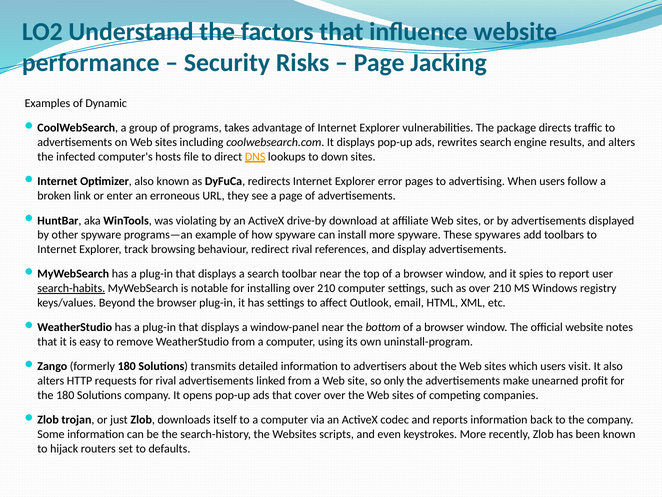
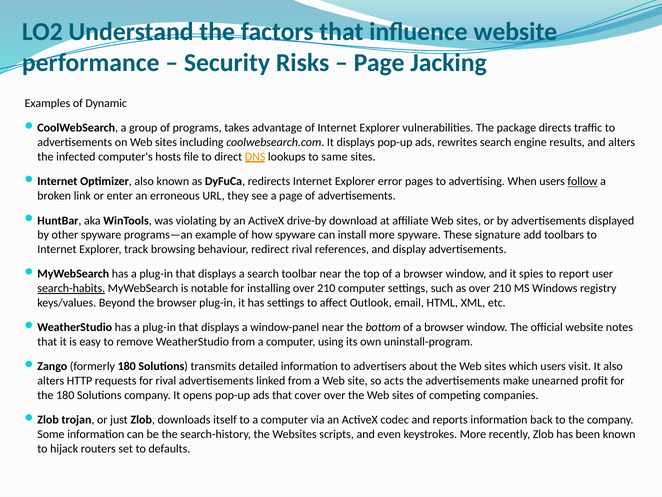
down: down -> same
follow underline: none -> present
spywares: spywares -> signature
only: only -> acts
